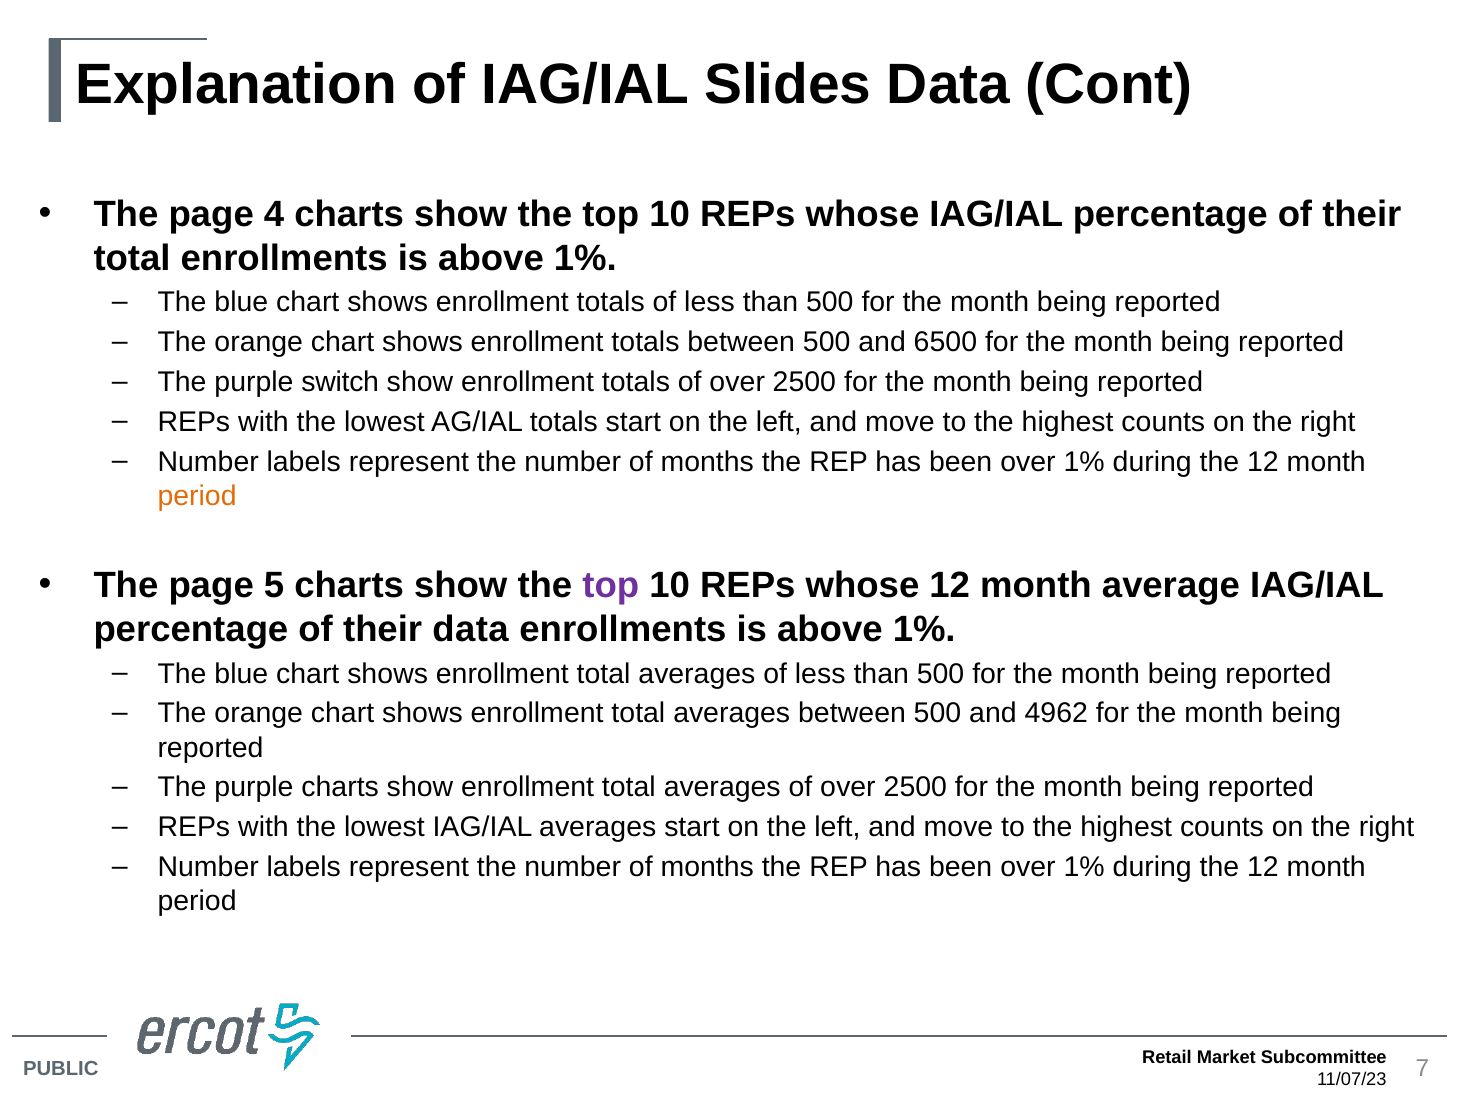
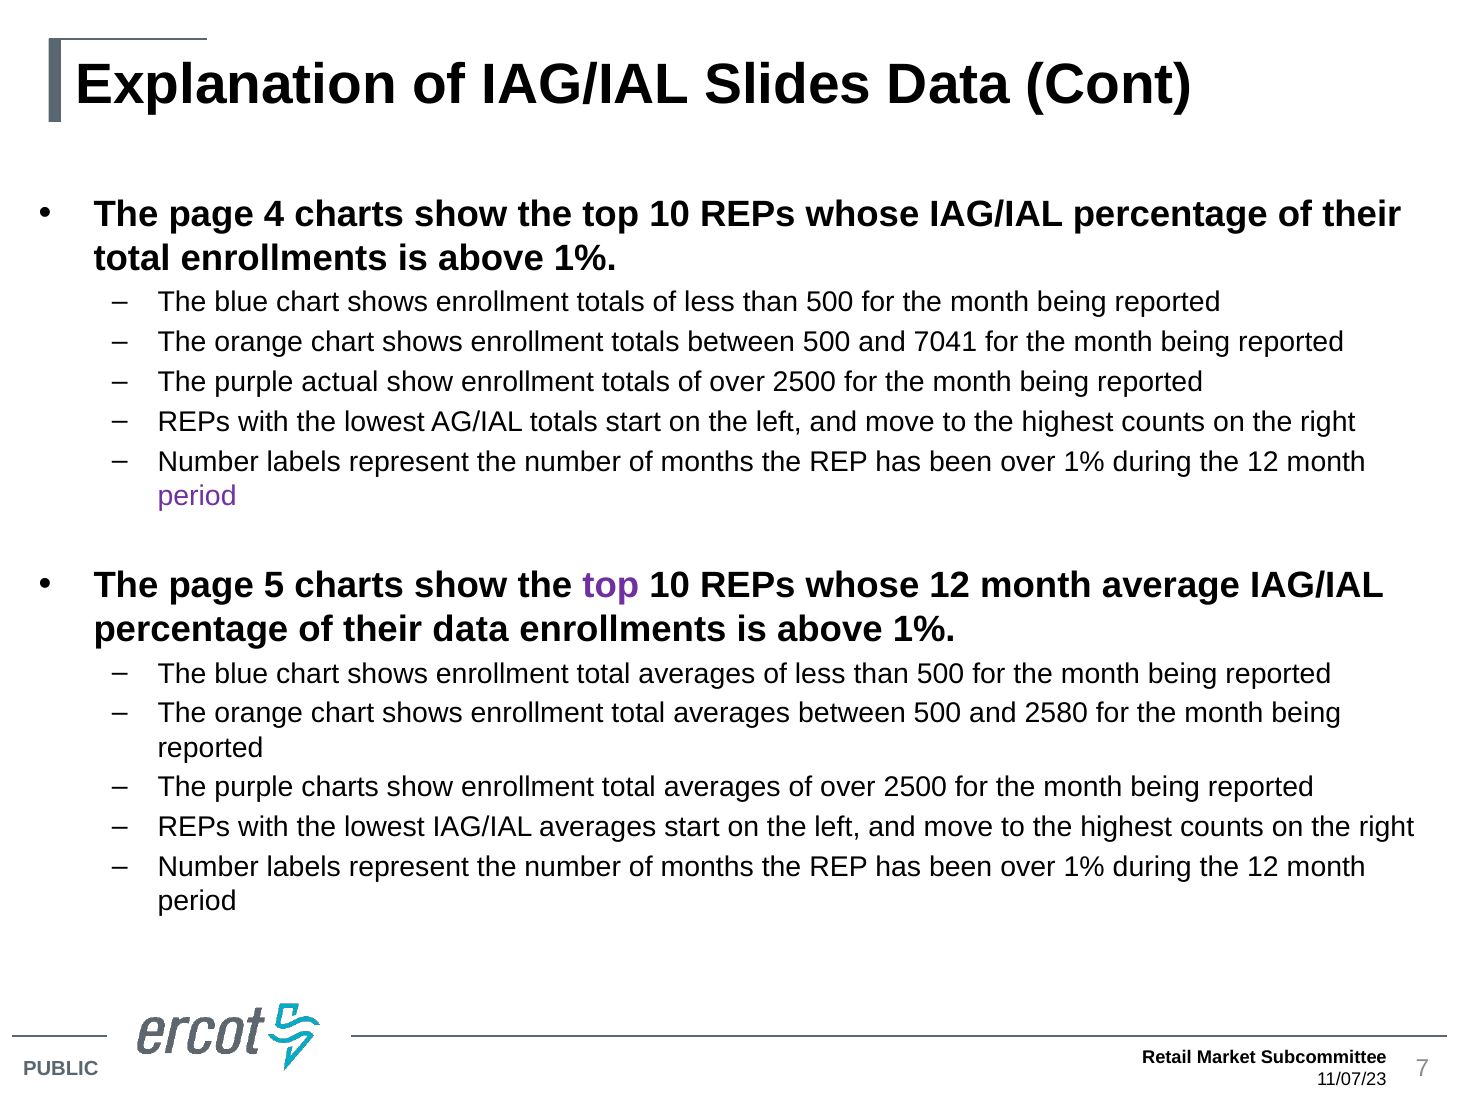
6500: 6500 -> 7041
switch: switch -> actual
period at (197, 496) colour: orange -> purple
4962: 4962 -> 2580
